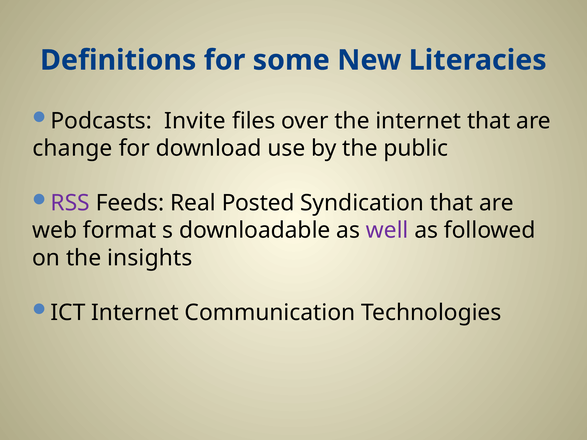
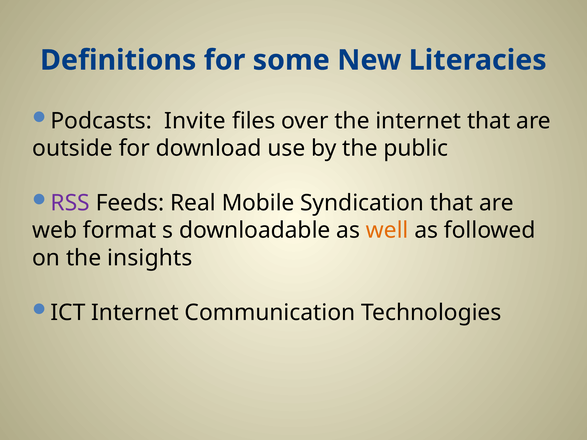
change: change -> outside
Posted: Posted -> Mobile
well colour: purple -> orange
